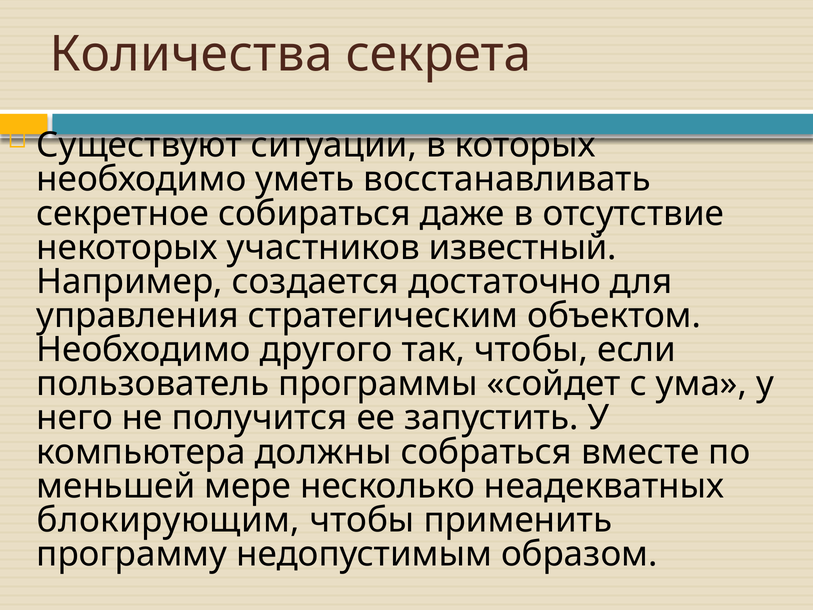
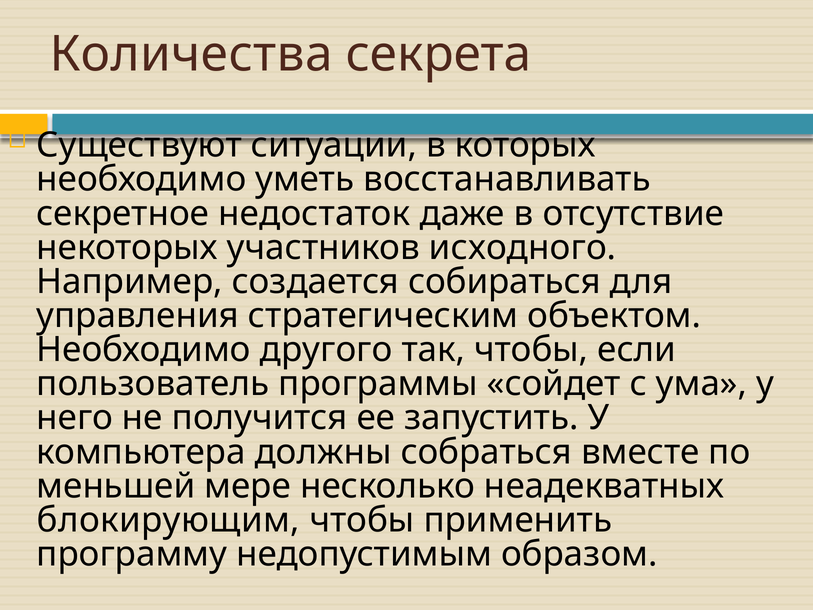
собираться: собираться -> недостаток
известный: известный -> исходного
достаточно: достаточно -> собираться
